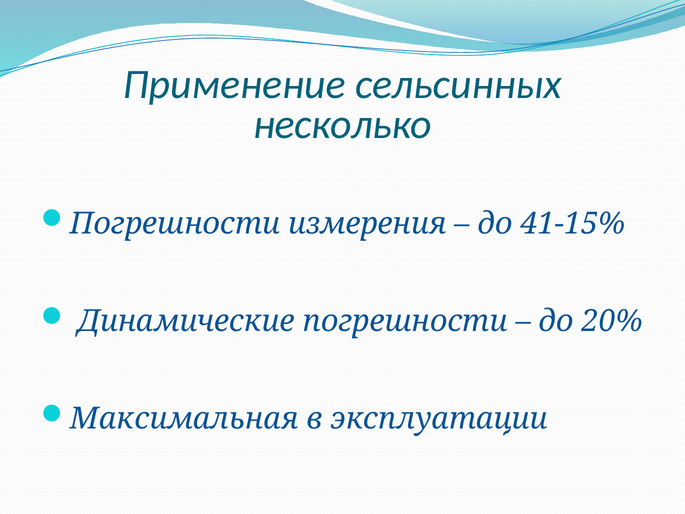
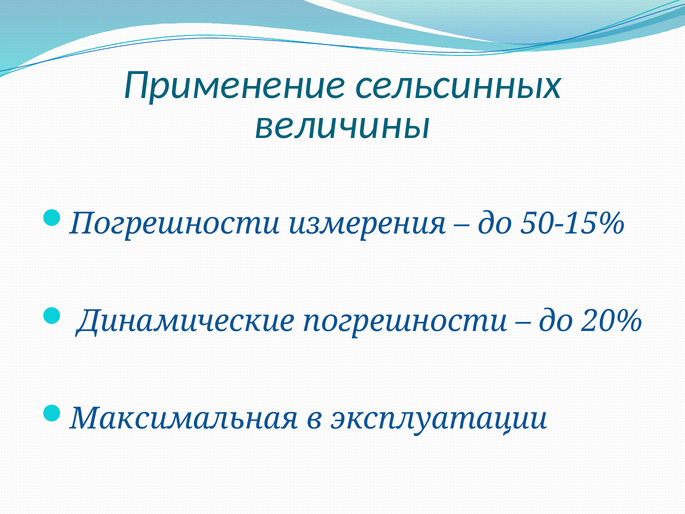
несколько: несколько -> величины
41-15%: 41-15% -> 50-15%
